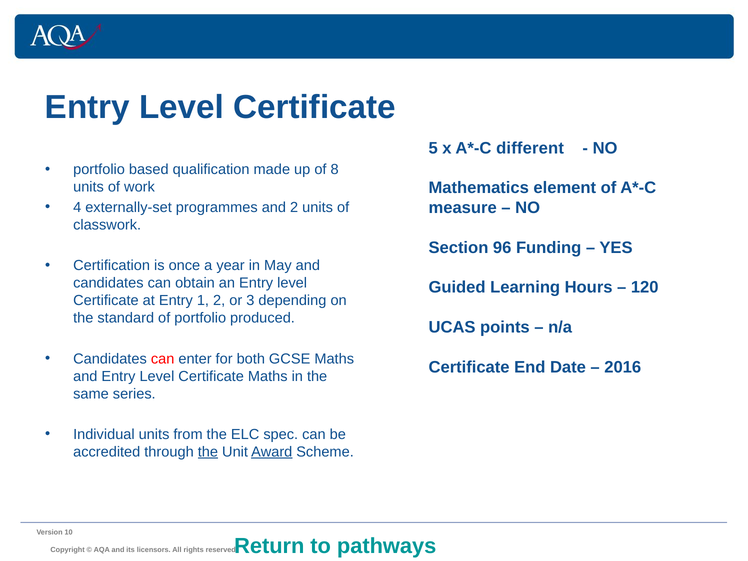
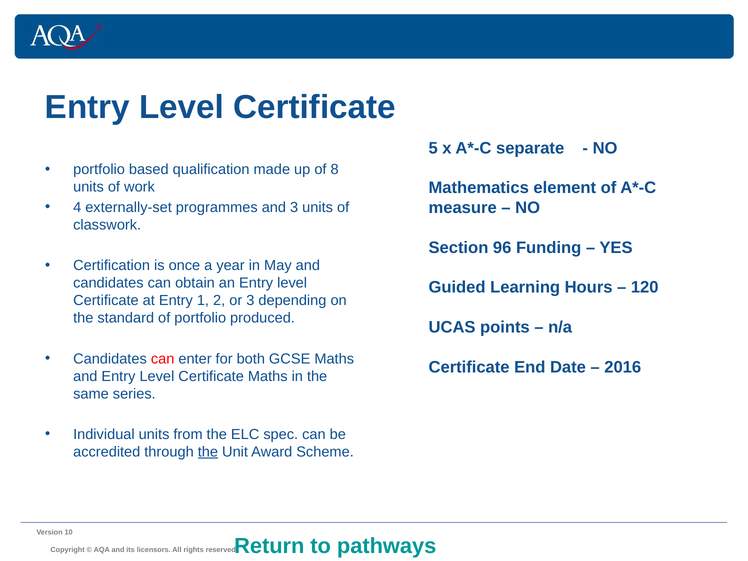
different: different -> separate
and 2: 2 -> 3
Award underline: present -> none
